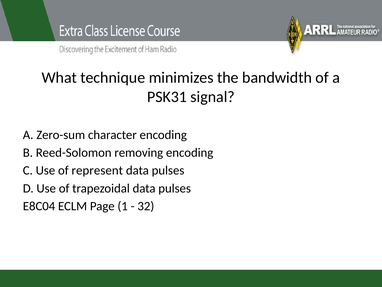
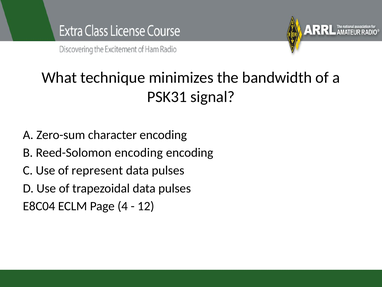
Reed-Solomon removing: removing -> encoding
1: 1 -> 4
32: 32 -> 12
